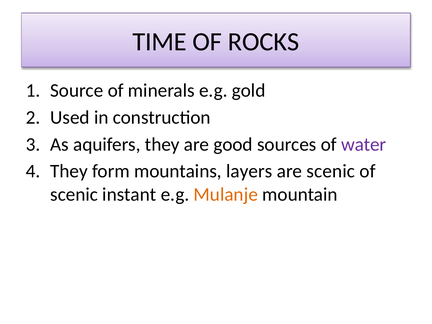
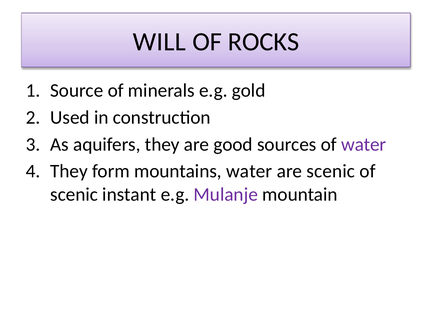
TIME: TIME -> WILL
mountains layers: layers -> water
Mulanje colour: orange -> purple
